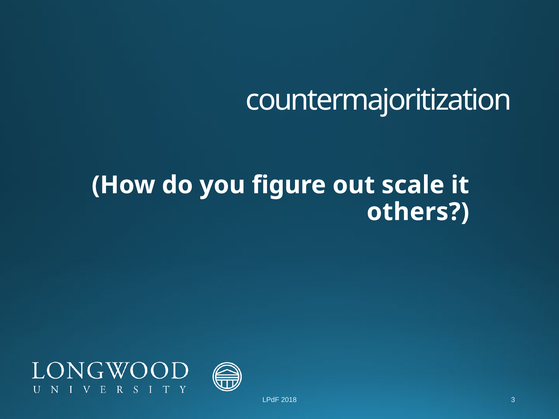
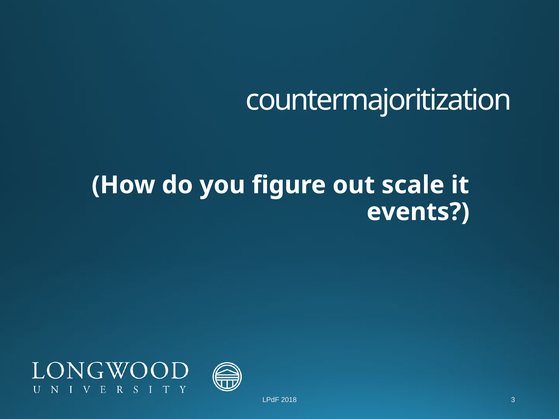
others: others -> events
